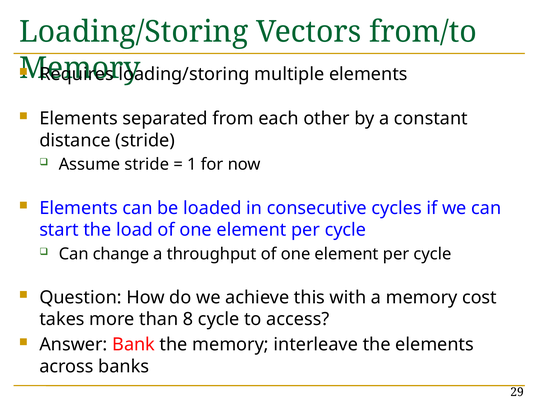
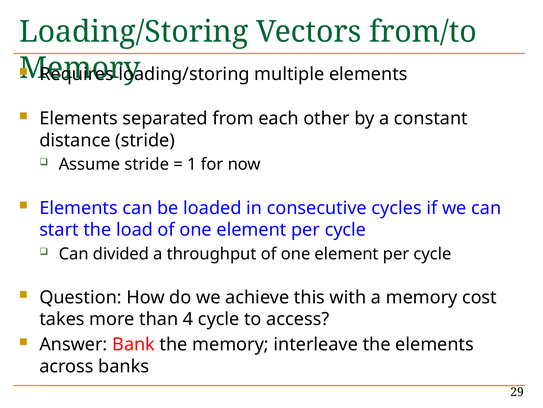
change: change -> divided
8: 8 -> 4
